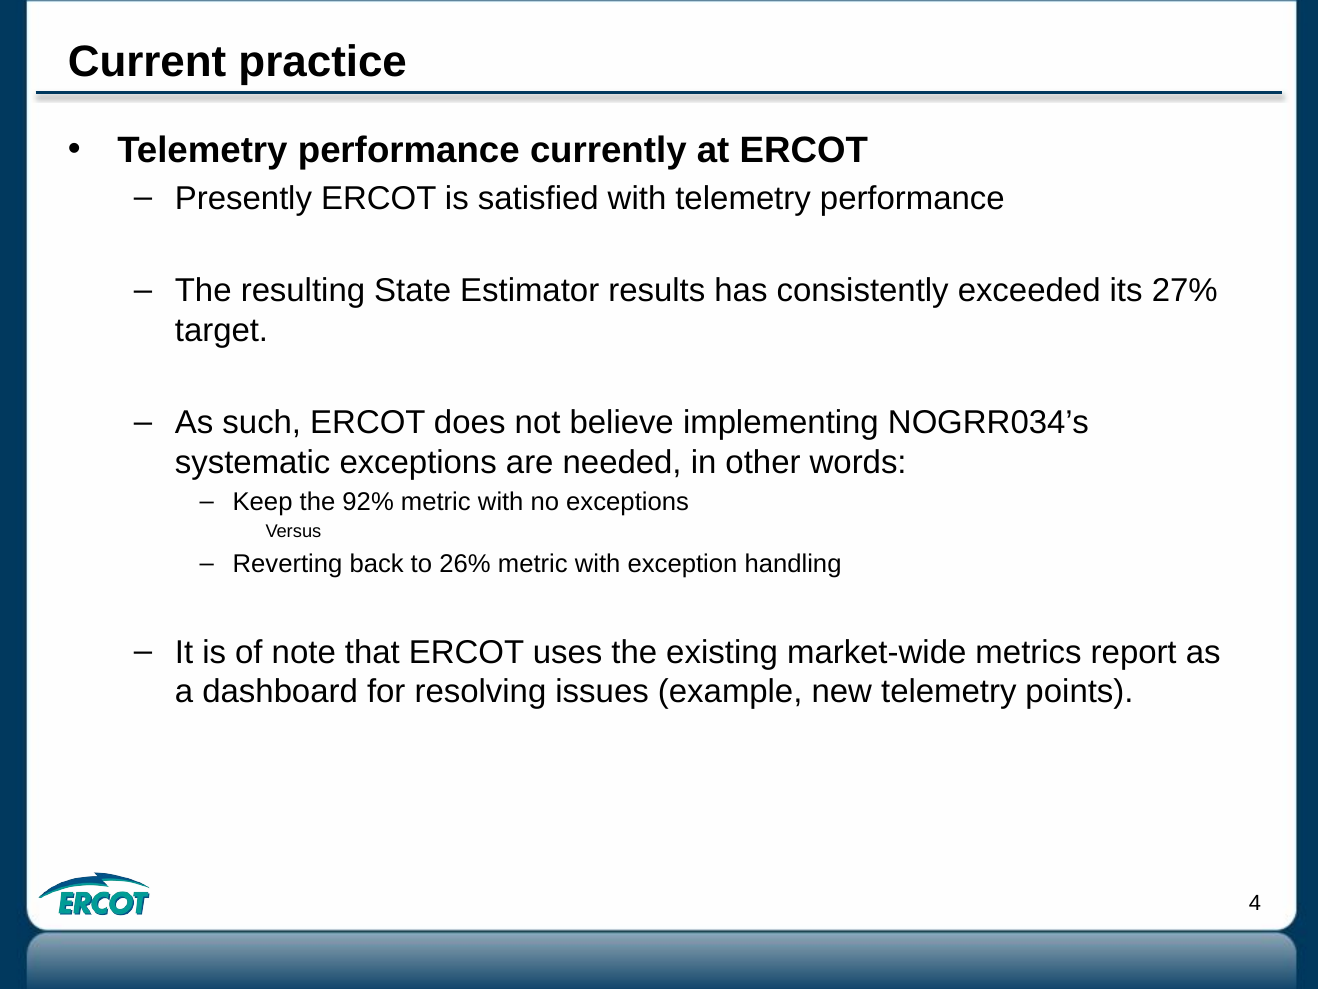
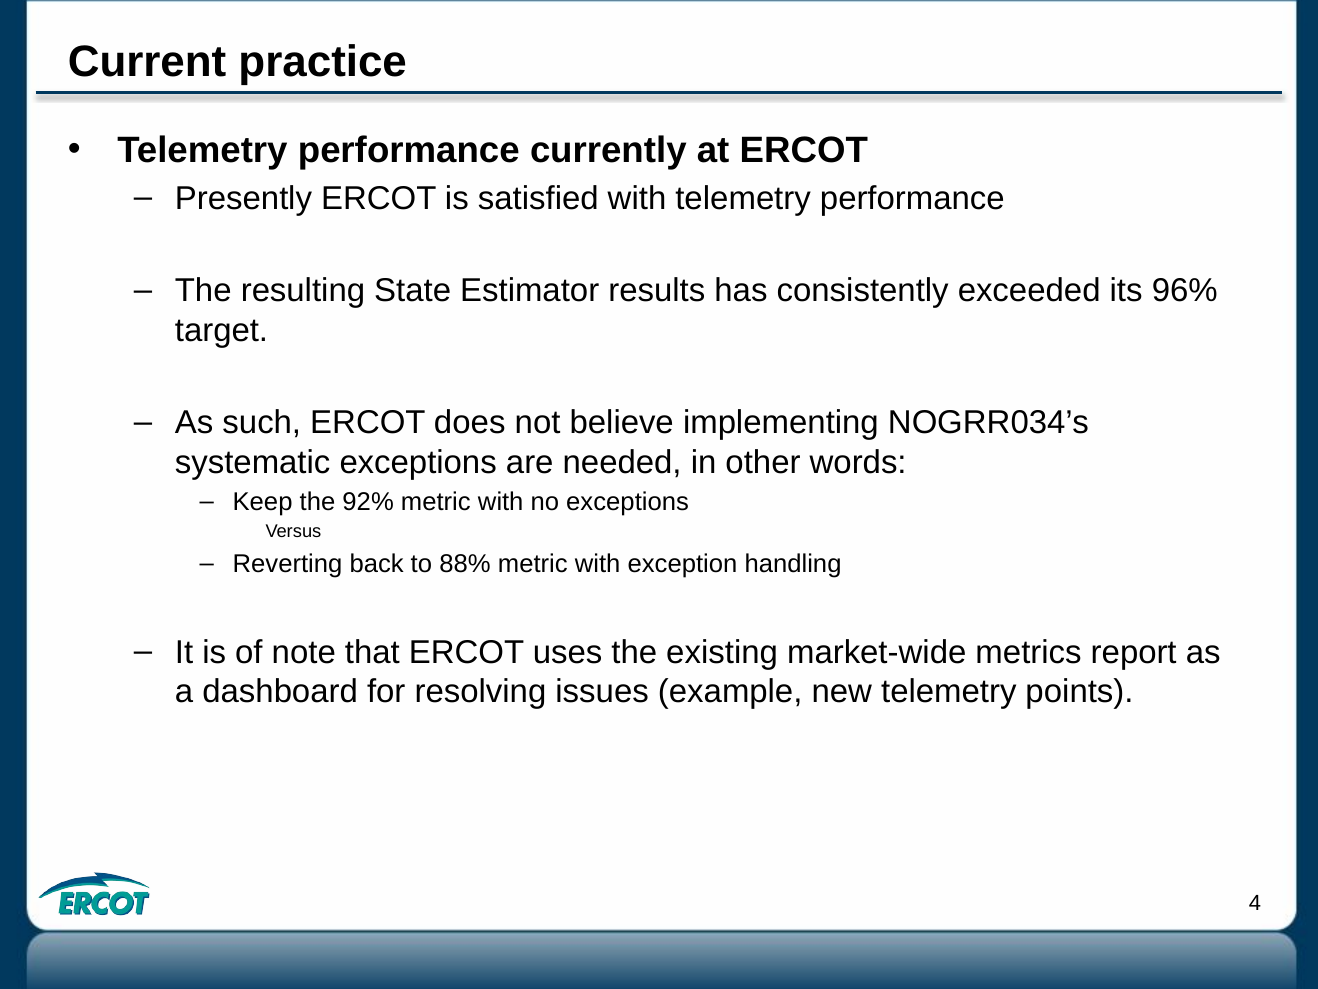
27%: 27% -> 96%
26%: 26% -> 88%
